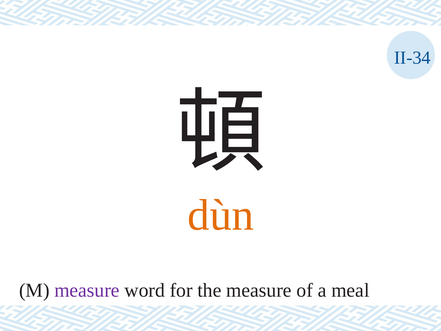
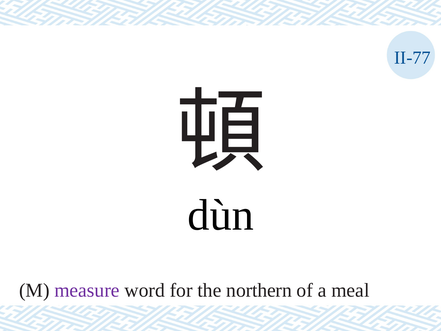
II-34: II-34 -> II-77
dùn colour: orange -> black
the measure: measure -> northern
